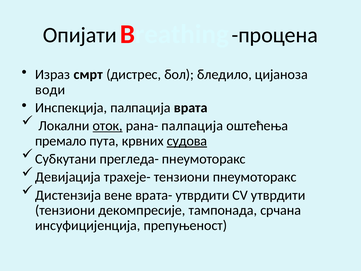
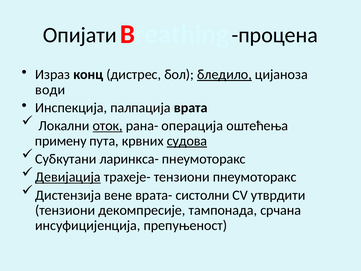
смрт: смрт -> конц
бледило underline: none -> present
рана- палпација: палпација -> операција
премало: премало -> примену
прегледа-: прегледа- -> ларинкса-
Девијација underline: none -> present
врата- утврдити: утврдити -> систолни
